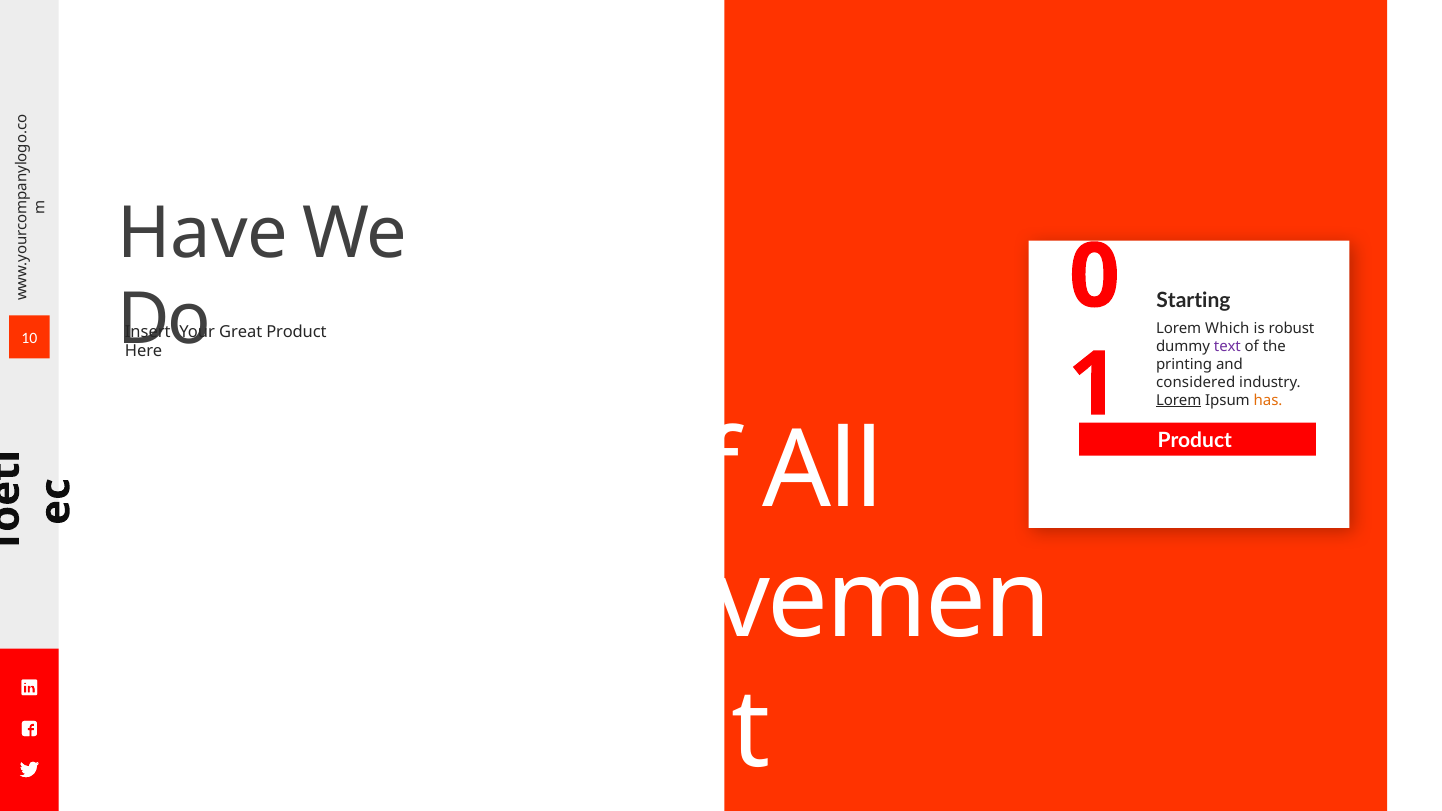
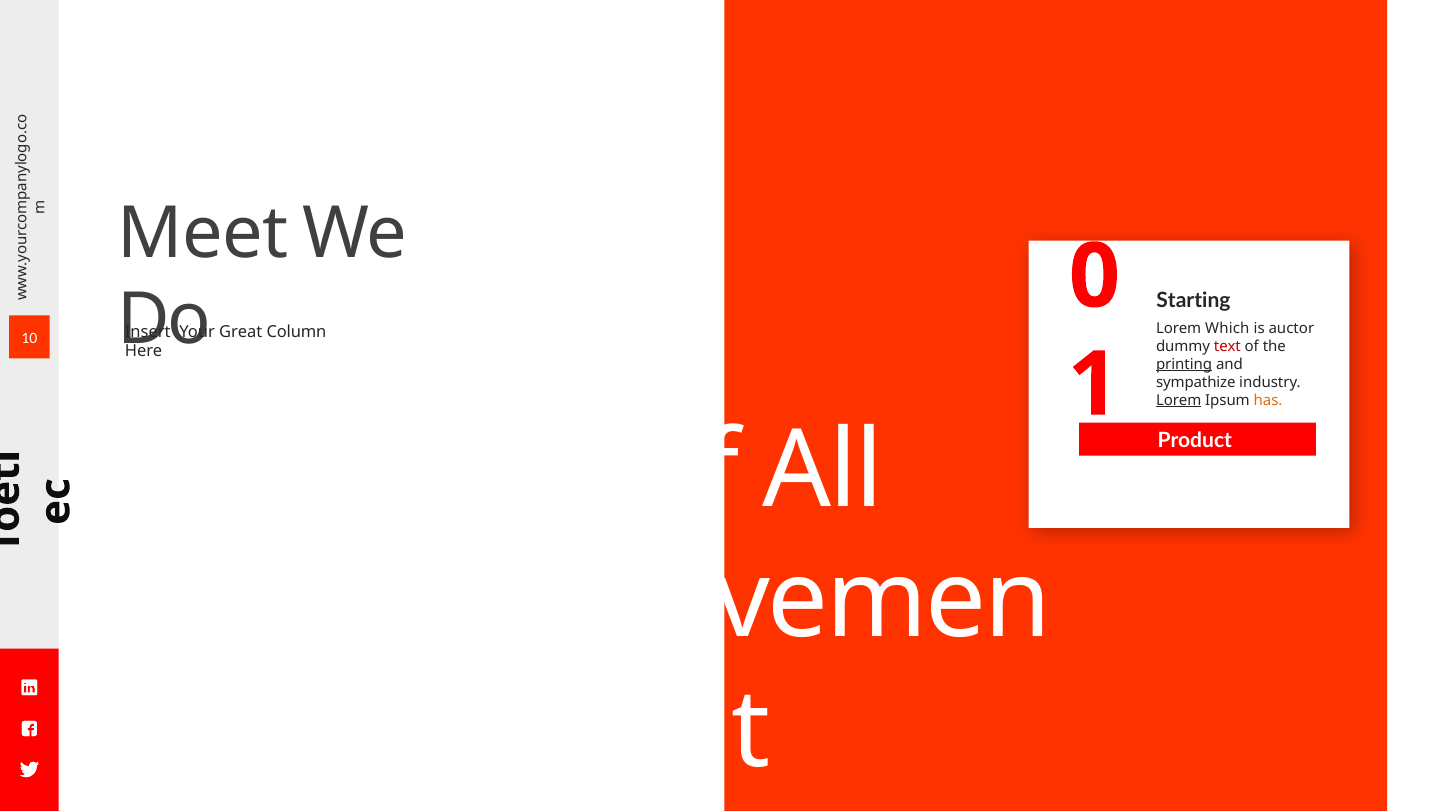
Have: Have -> Meet
robust: robust -> auctor
Great Product: Product -> Column
text colour: purple -> red
printing underline: none -> present
considered: considered -> sympathize
